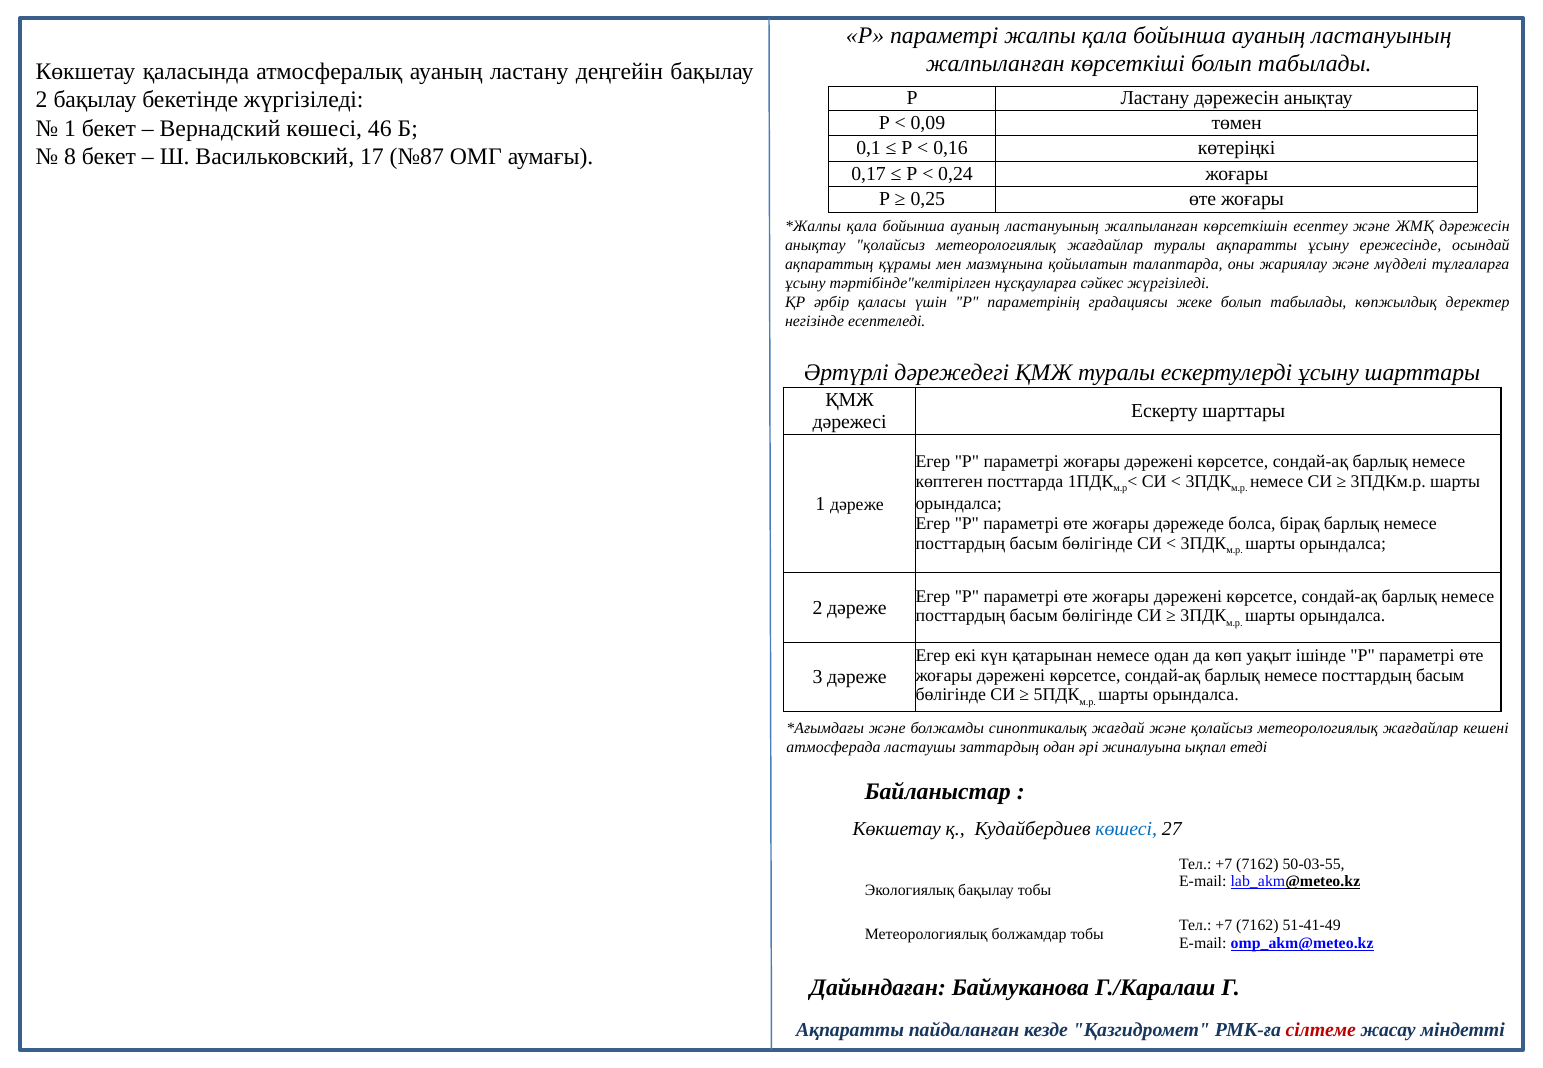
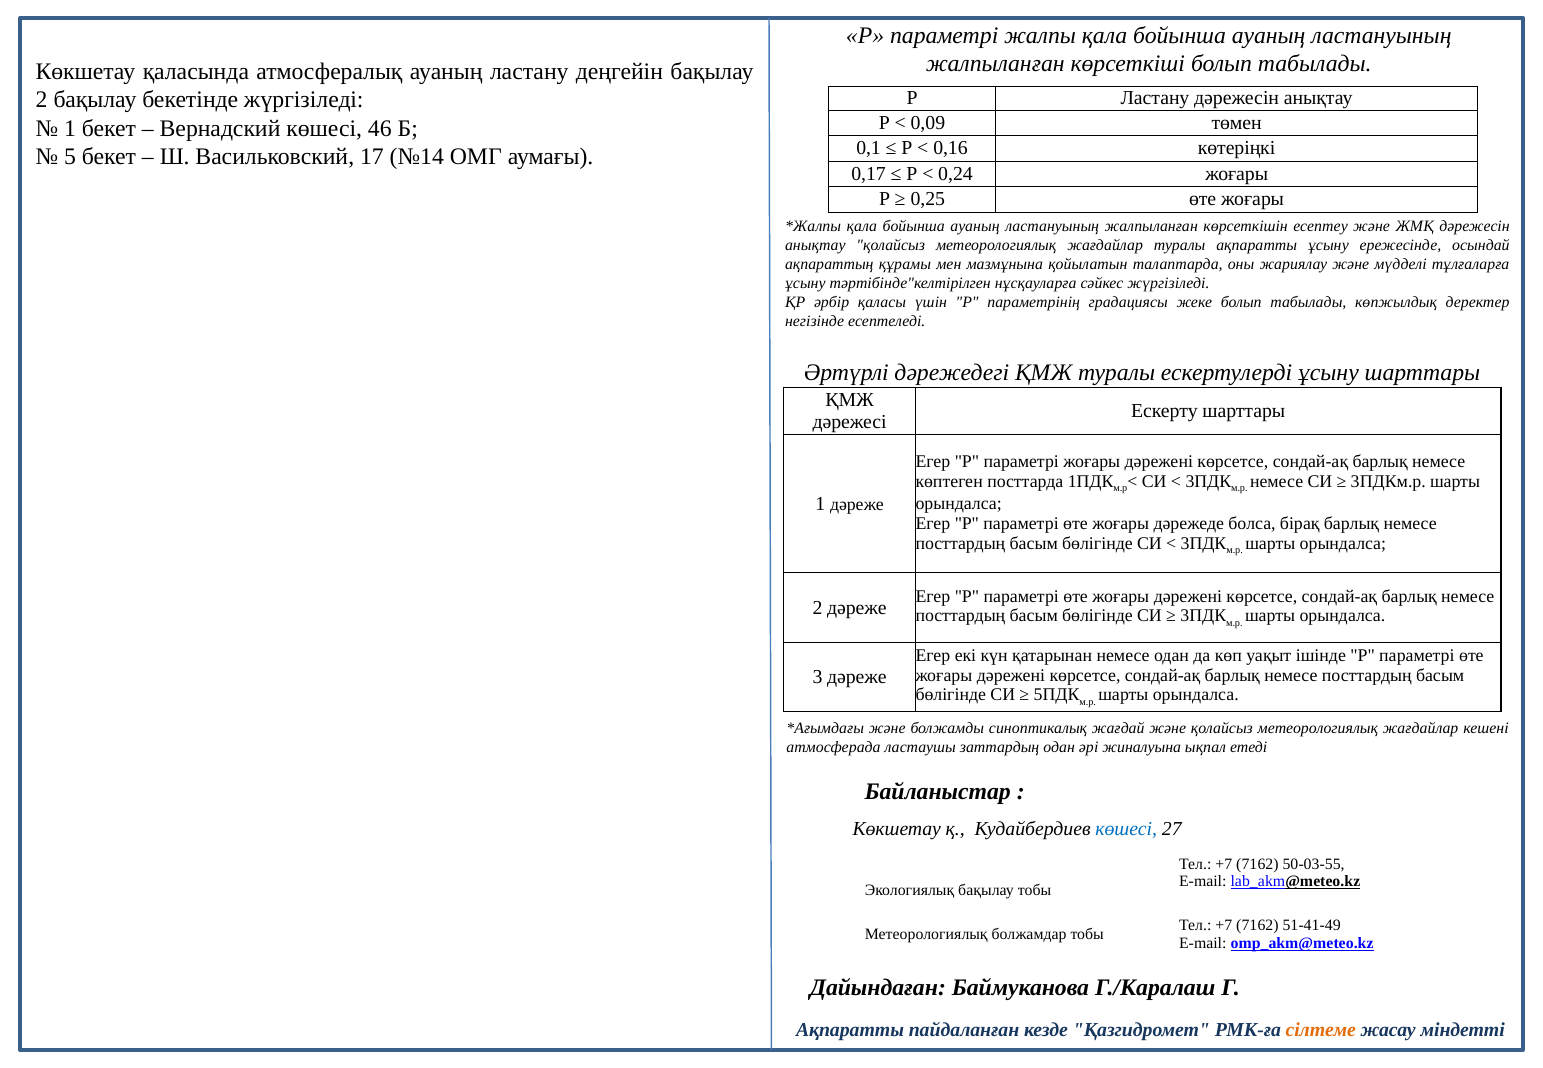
8: 8 -> 5
№87: №87 -> №14
сілтеме colour: red -> orange
